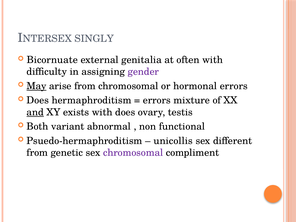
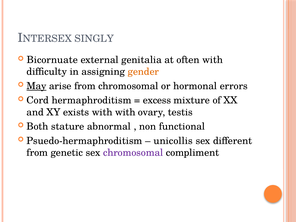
gender colour: purple -> orange
Does at (38, 100): Does -> Cord
errors at (157, 100): errors -> excess
and underline: present -> none
with does: does -> with
variant: variant -> stature
